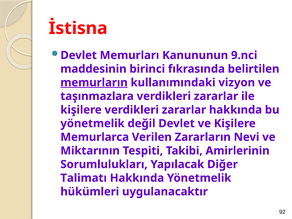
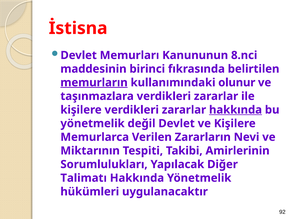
9.nci: 9.nci -> 8.nci
vizyon: vizyon -> olunur
hakkında at (236, 110) underline: none -> present
